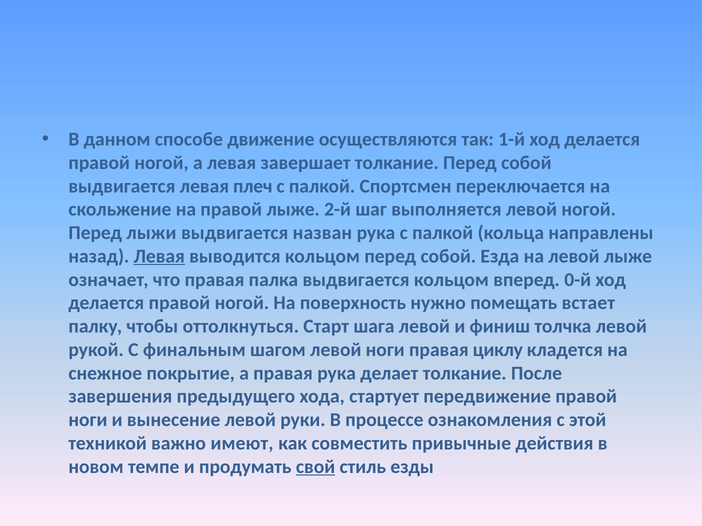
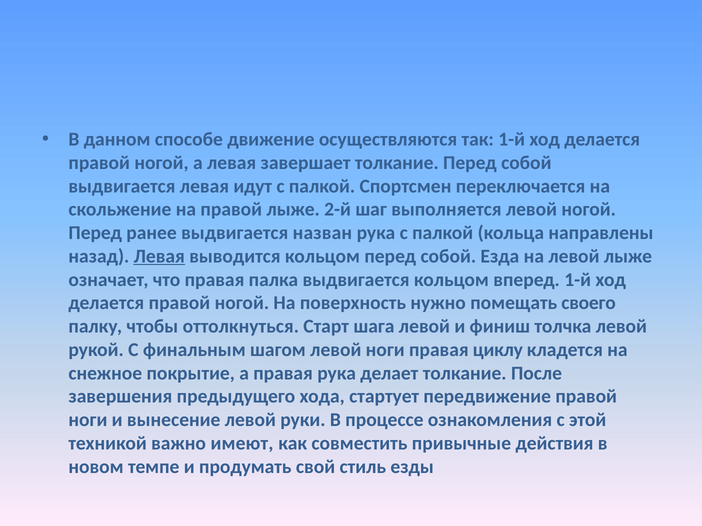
плеч: плеч -> идут
лыжи: лыжи -> ранее
вперед 0-й: 0-й -> 1-й
встает: встает -> своего
свой underline: present -> none
